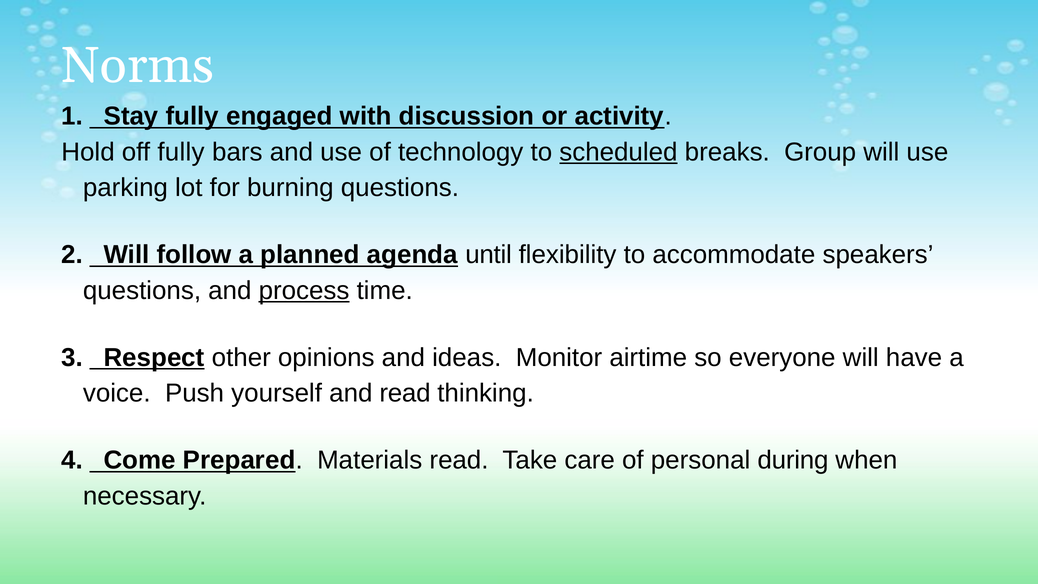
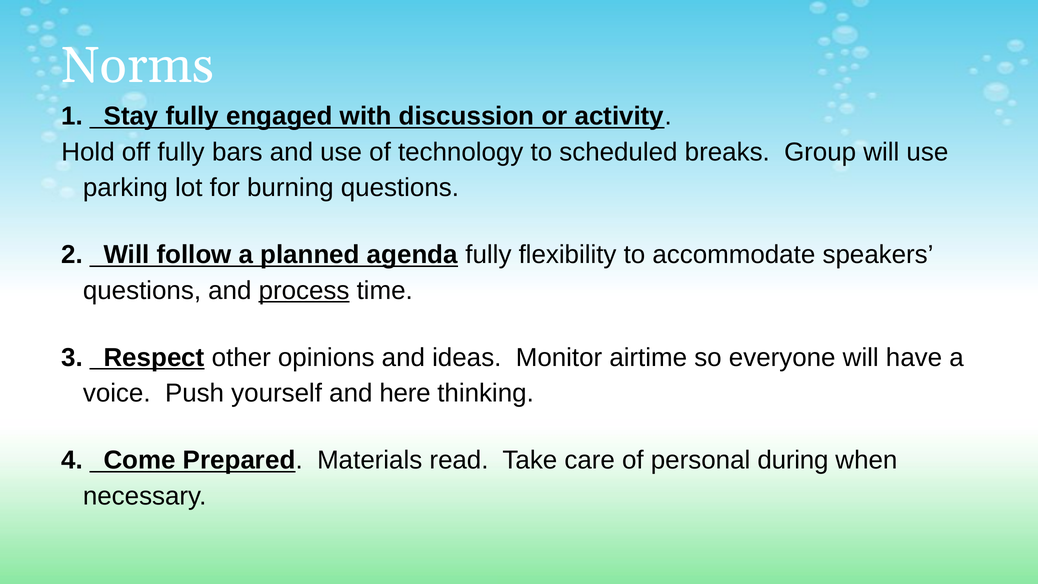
scheduled underline: present -> none
agenda until: until -> fully
and read: read -> here
